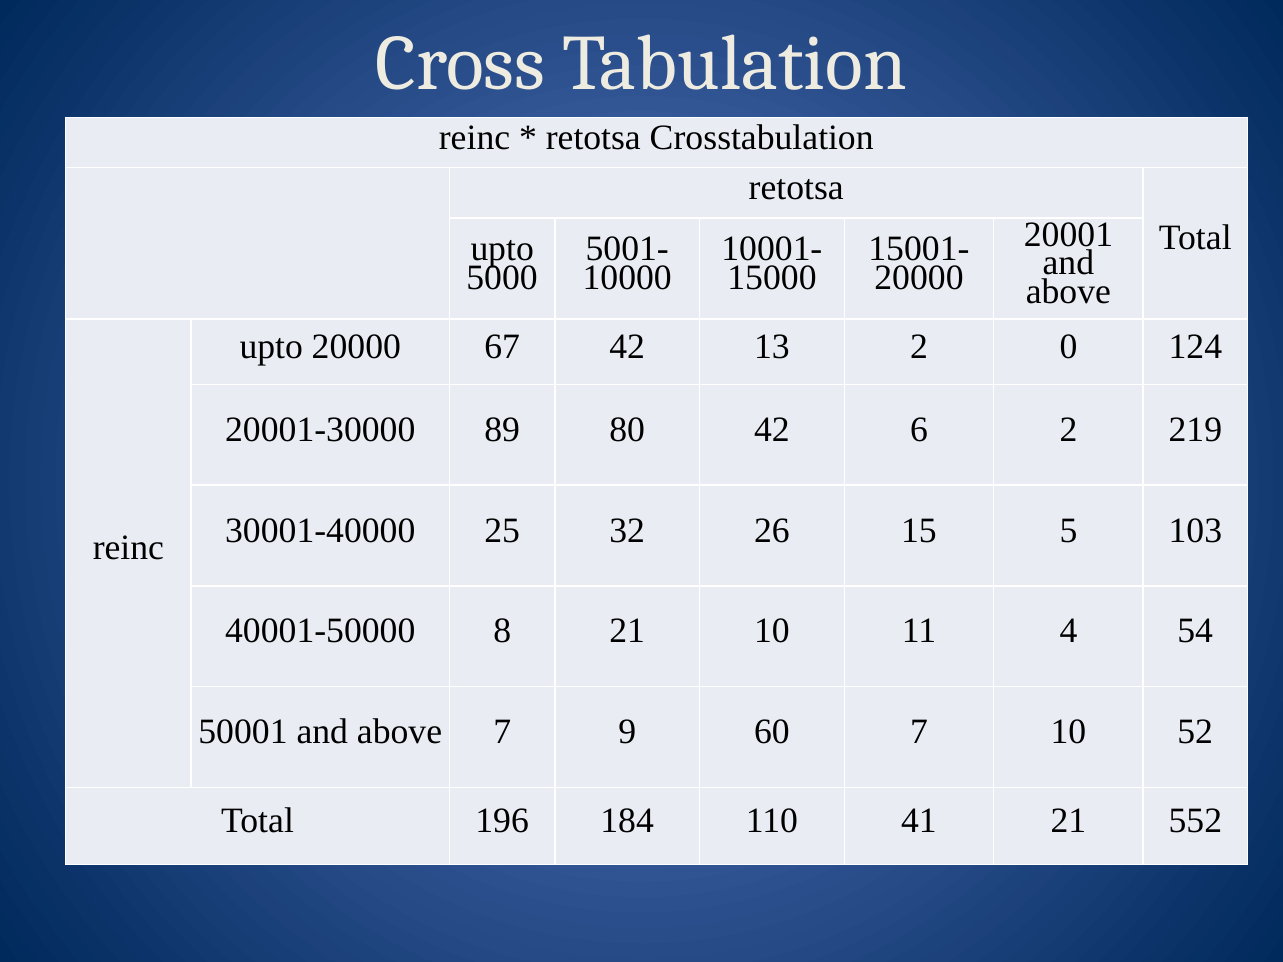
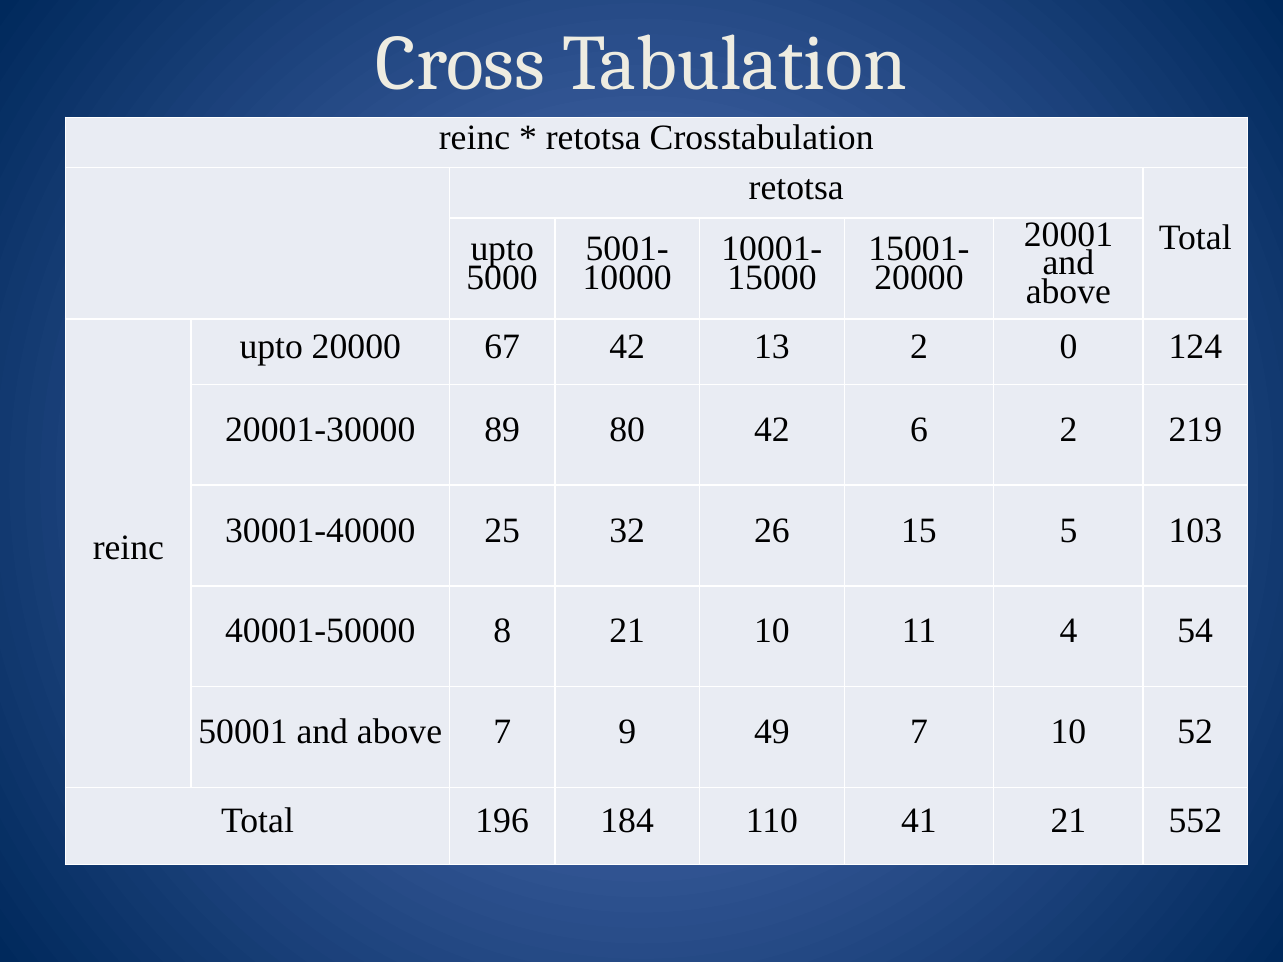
60: 60 -> 49
